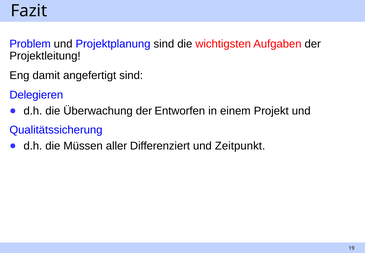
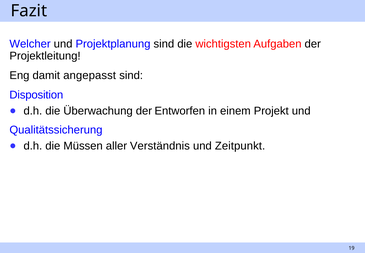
Problem: Problem -> Welcher
angefertigt: angefertigt -> angepasst
Delegieren: Delegieren -> Disposition
Differenziert: Differenziert -> Verständnis
